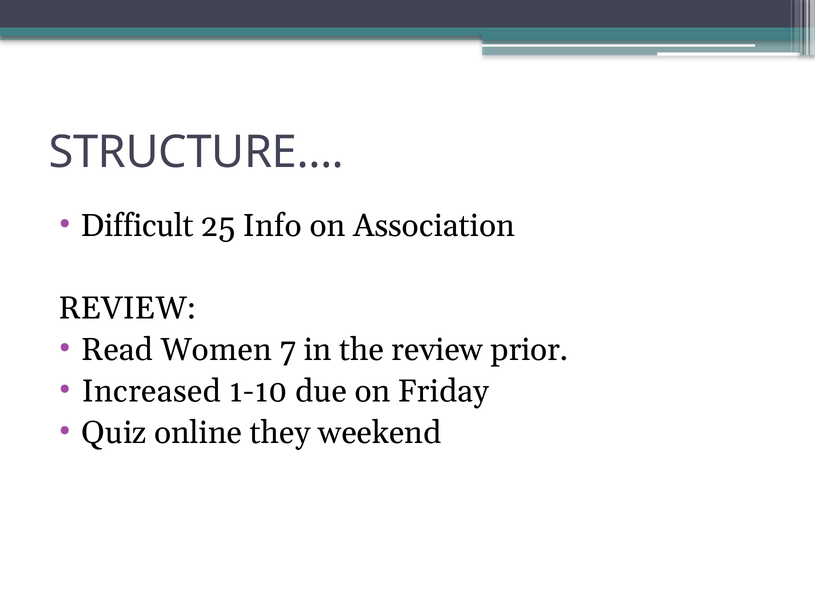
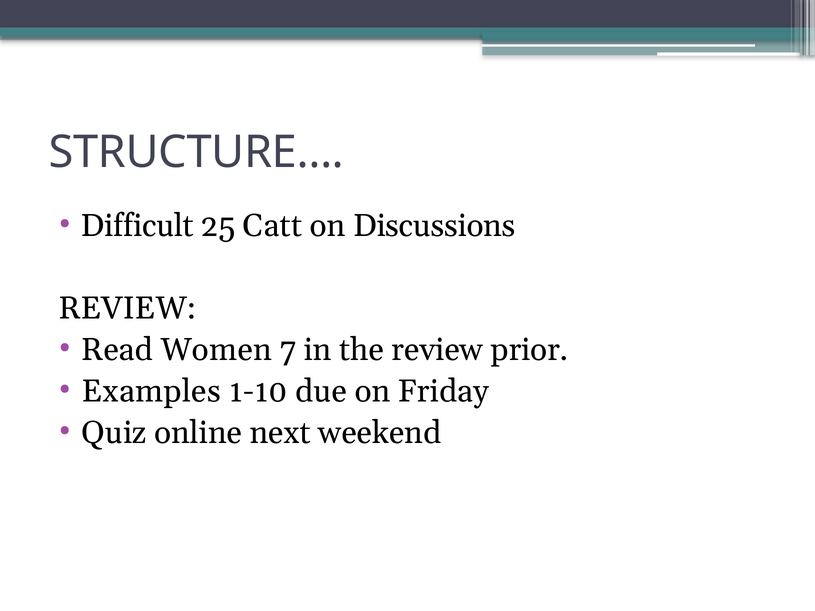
Info: Info -> Catt
Association: Association -> Discussions
Increased: Increased -> Examples
they: they -> next
